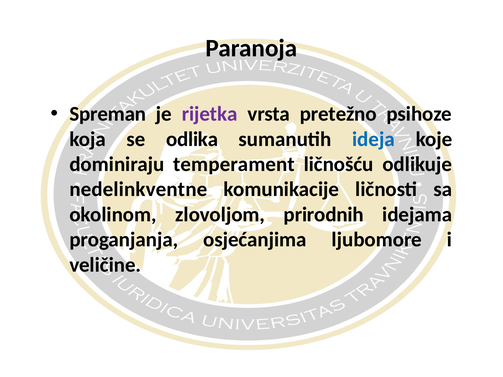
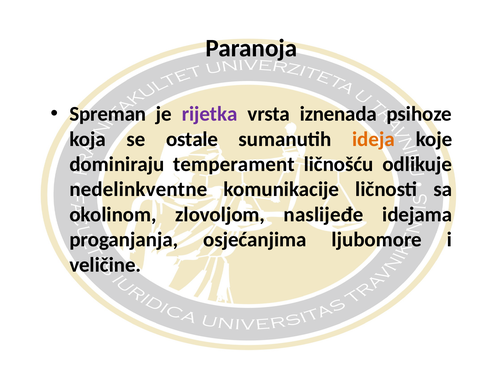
pretežno: pretežno -> iznenada
odlika: odlika -> ostale
ideja colour: blue -> orange
prirodnih: prirodnih -> naslijeđe
